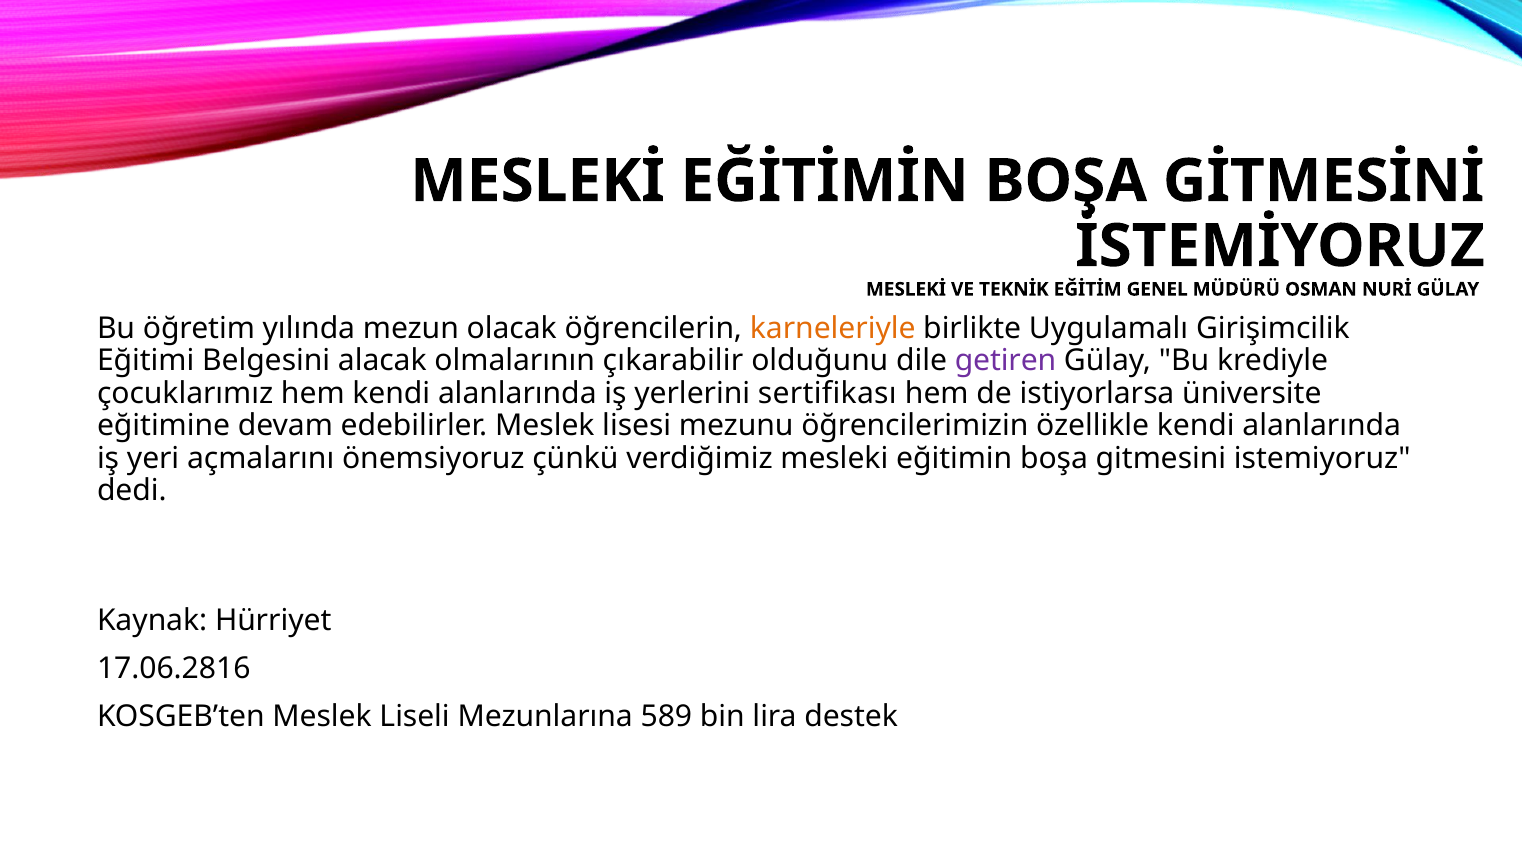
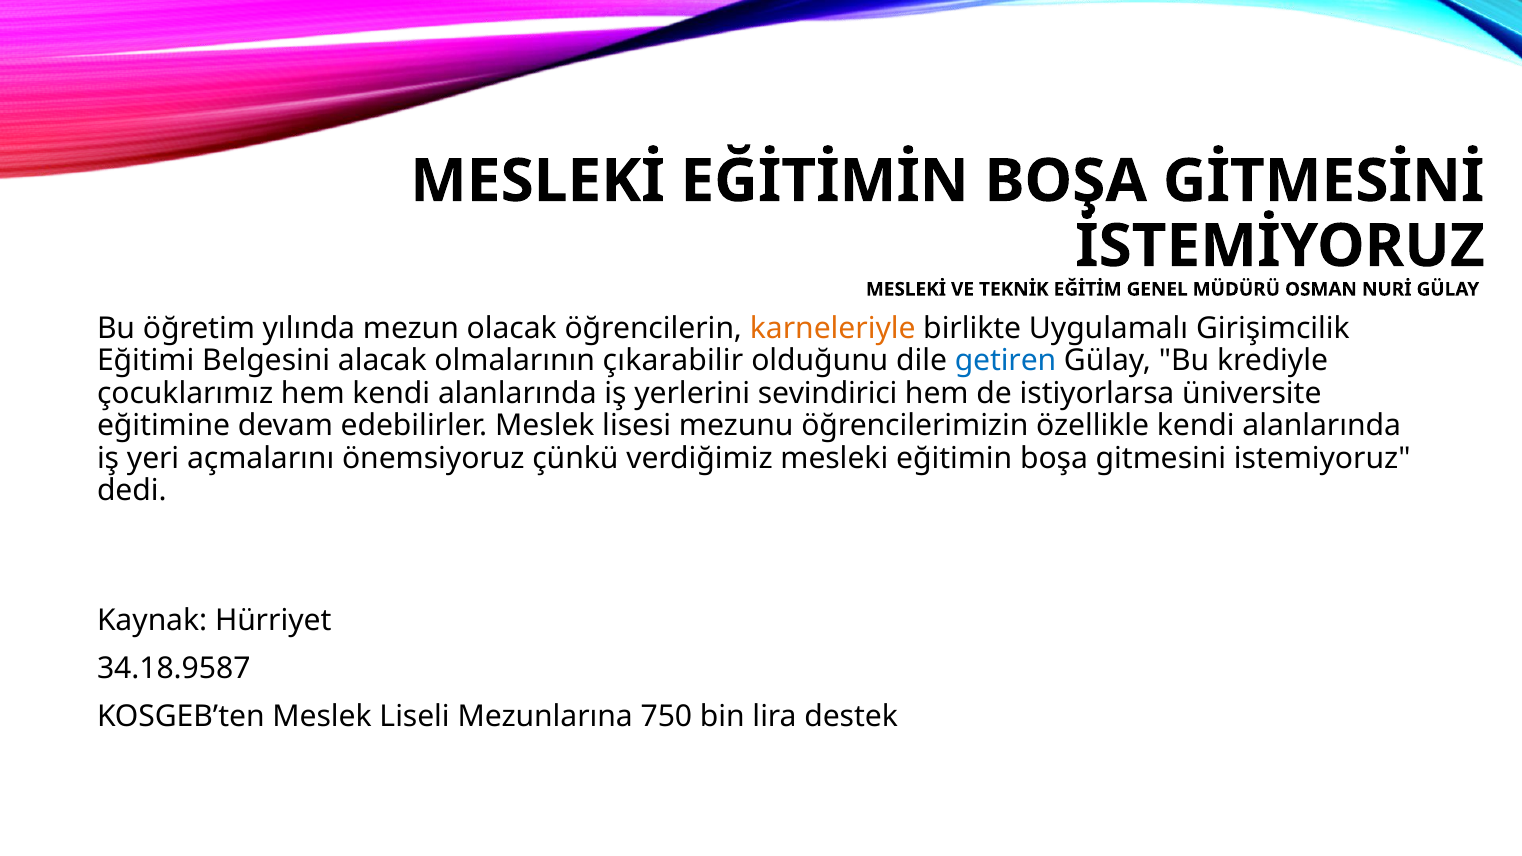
getiren colour: purple -> blue
sertifikası: sertifikası -> sevindirici
17.06.2816: 17.06.2816 -> 34.18.9587
589: 589 -> 750
